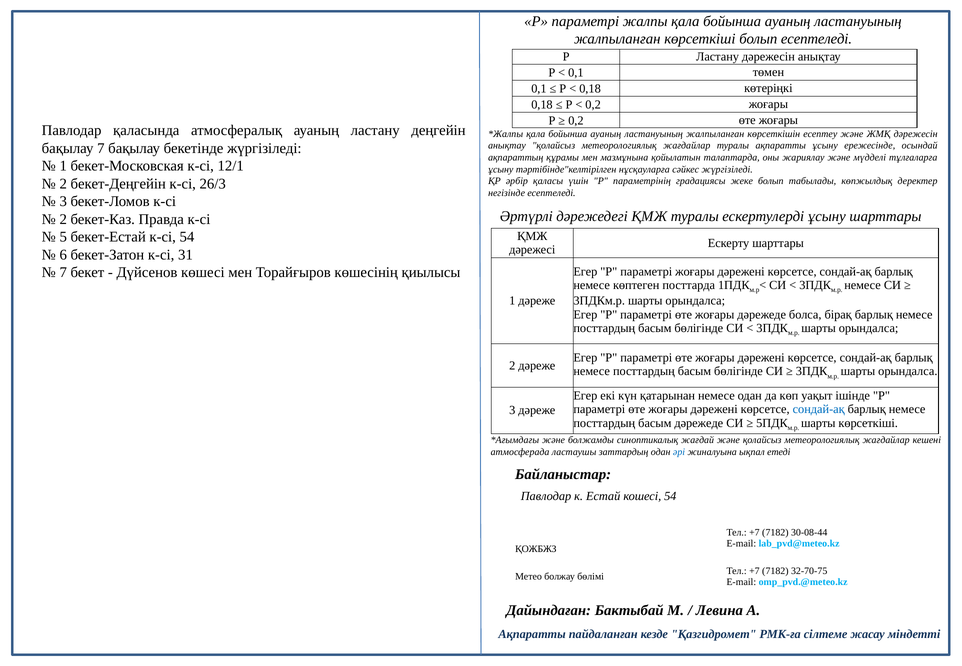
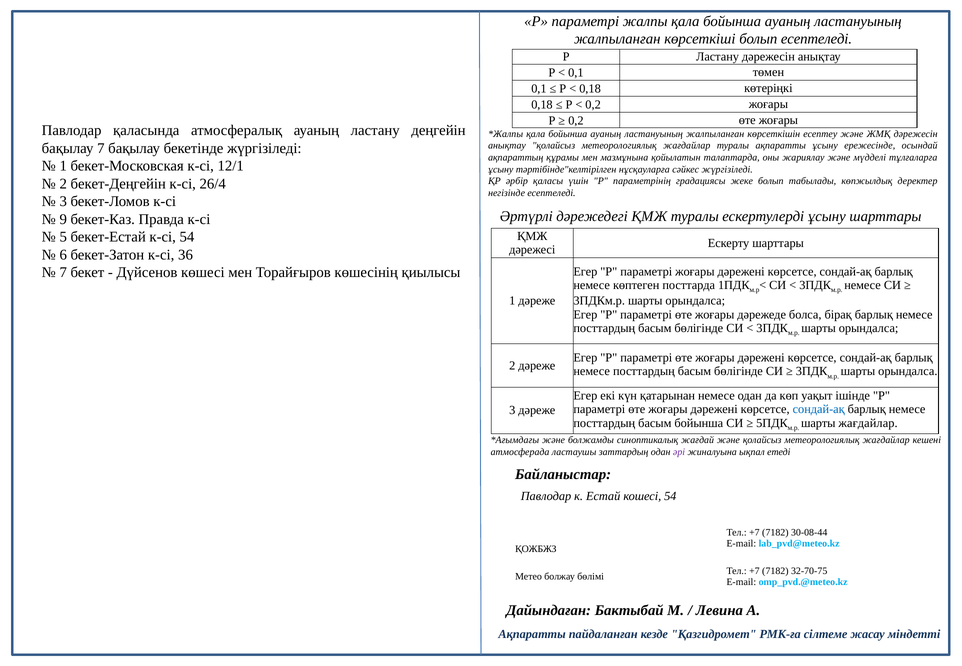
26/3: 26/3 -> 26/4
2 at (63, 219): 2 -> 9
31: 31 -> 36
басым дәрежеде: дәрежеде -> бойынша
шарты көрсеткіші: көрсеткіші -> жағдайлар
әрі colour: blue -> purple
